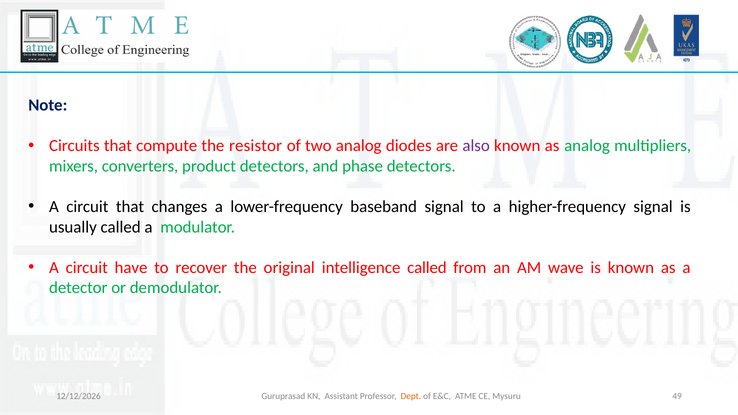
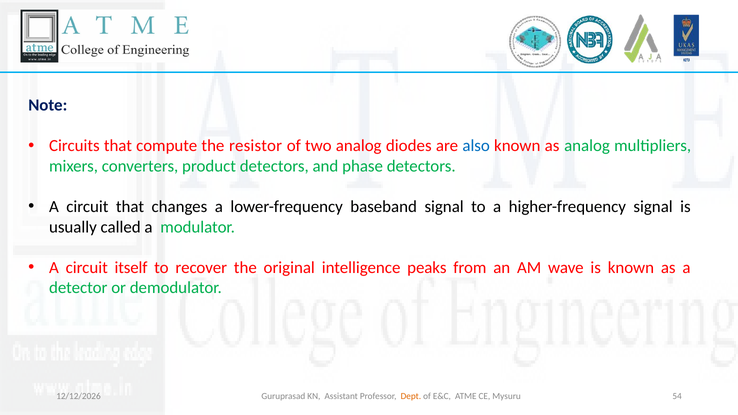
also colour: purple -> blue
have: have -> itself
intelligence called: called -> peaks
49: 49 -> 54
